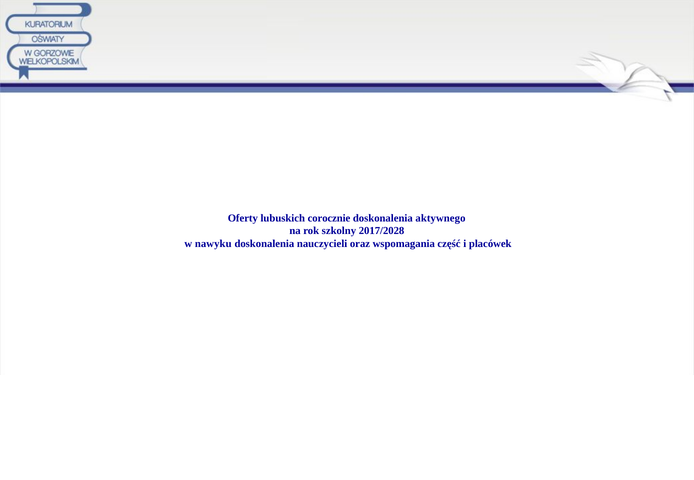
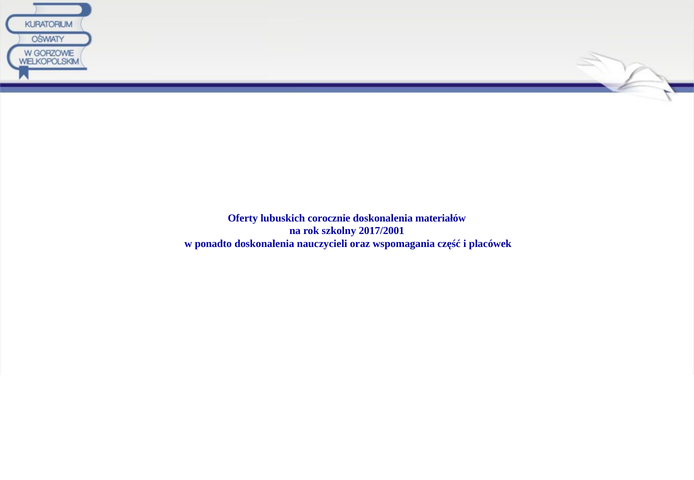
aktywnego: aktywnego -> materiałów
2017/2028: 2017/2028 -> 2017/2001
nawyku: nawyku -> ponadto
